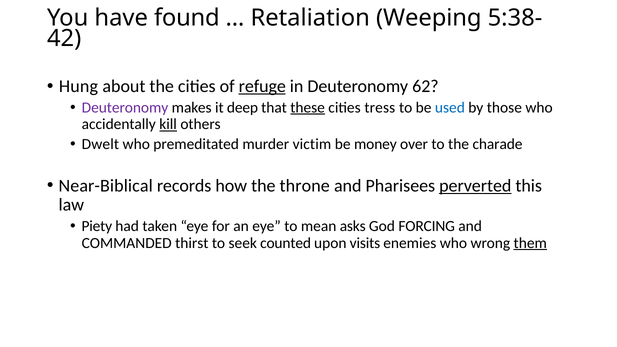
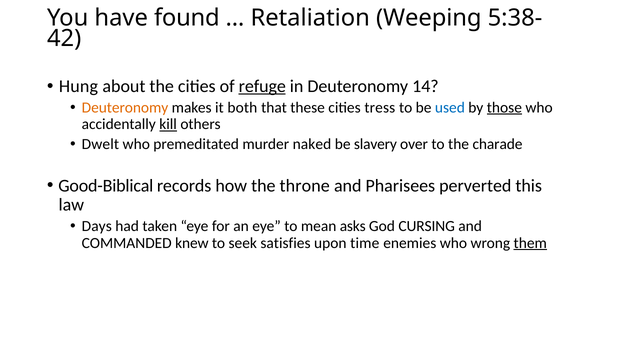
62: 62 -> 14
Deuteronomy at (125, 108) colour: purple -> orange
deep: deep -> both
these underline: present -> none
those underline: none -> present
victim: victim -> naked
money: money -> slavery
Near-Biblical: Near-Biblical -> Good-Biblical
perverted underline: present -> none
Piety: Piety -> Days
FORCING: FORCING -> CURSING
thirst: thirst -> knew
counted: counted -> satisfies
visits: visits -> time
